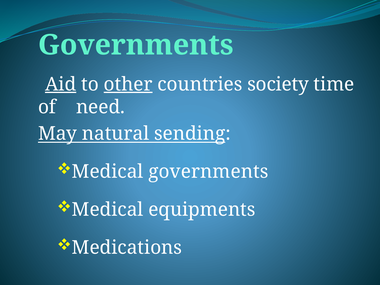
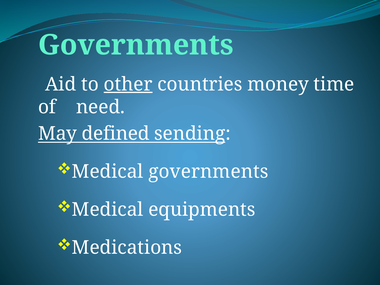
Aid underline: present -> none
society: society -> money
natural: natural -> defined
